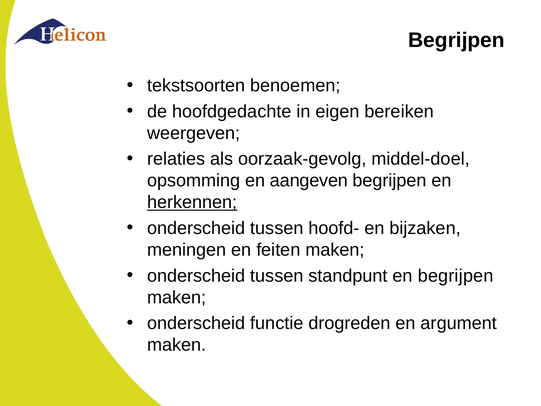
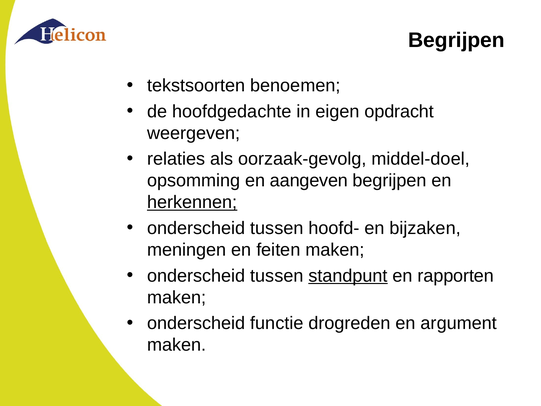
bereiken: bereiken -> opdracht
standpunt underline: none -> present
en begrijpen: begrijpen -> rapporten
